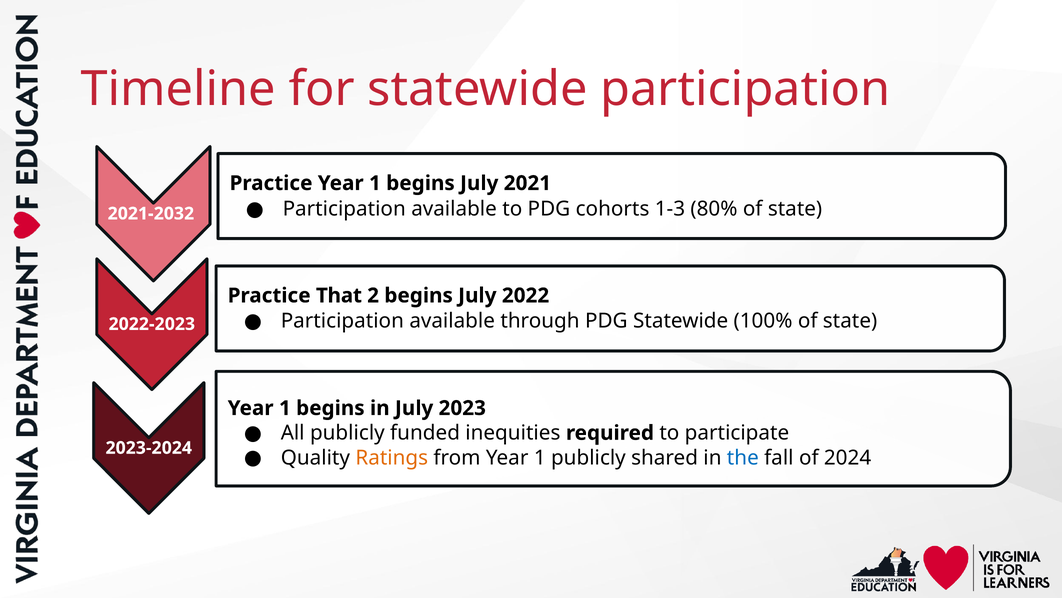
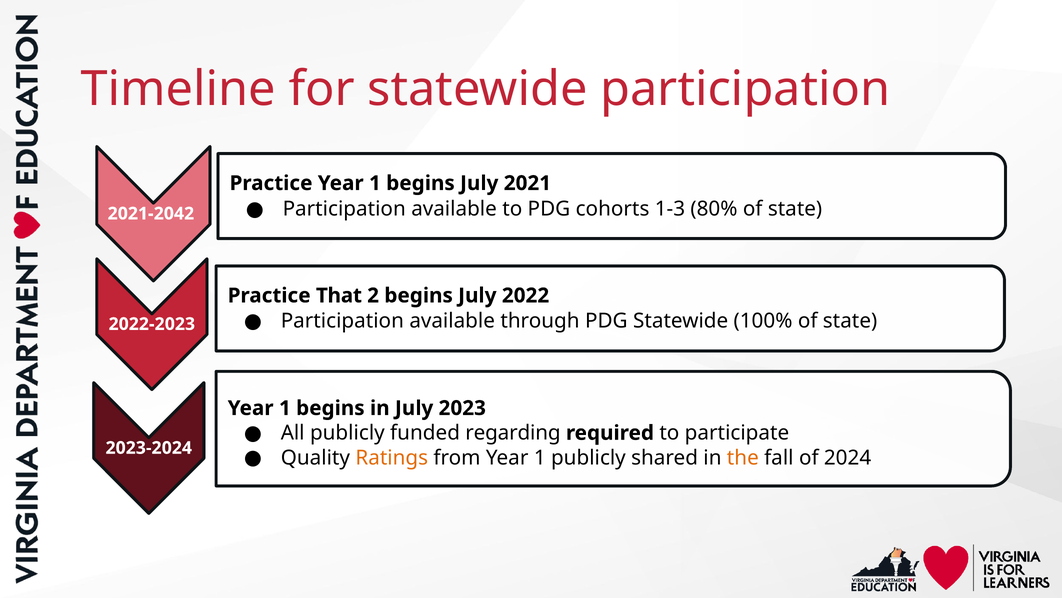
2021-2032: 2021-2032 -> 2021-2042
inequities: inequities -> regarding
the colour: blue -> orange
